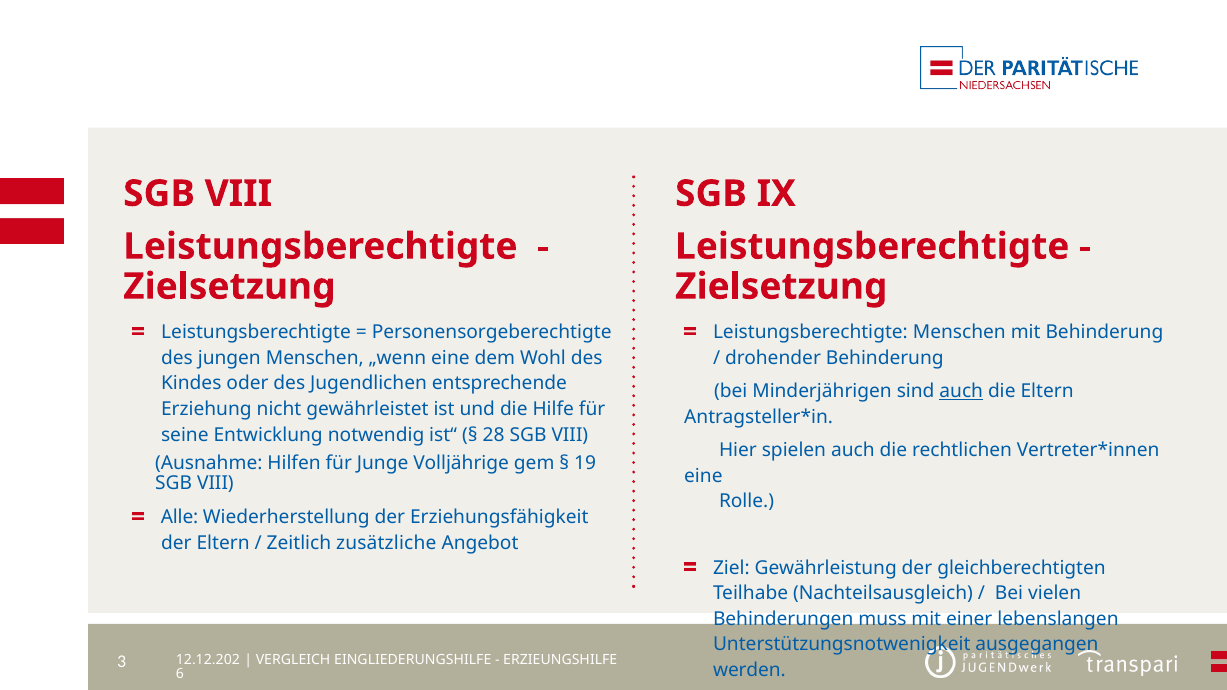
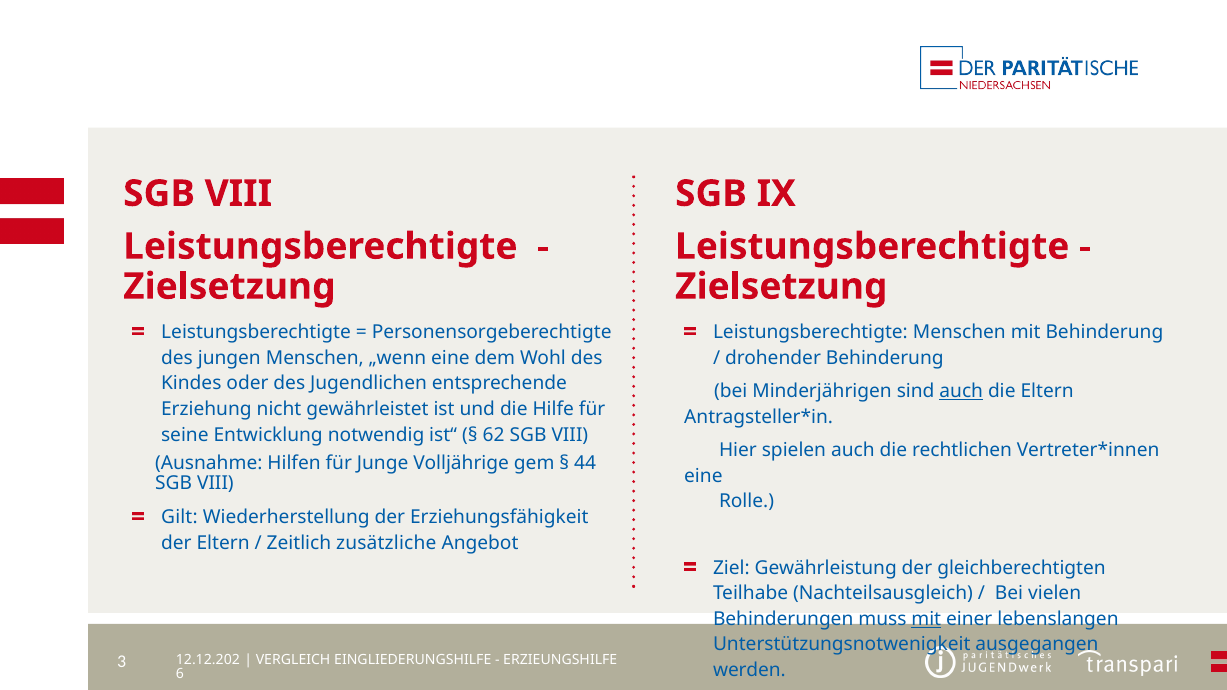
28: 28 -> 62
19: 19 -> 44
Alle: Alle -> Gilt
mit at (926, 619) underline: none -> present
